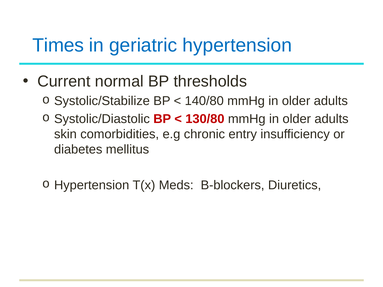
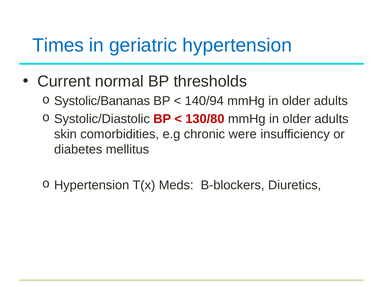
Systolic/Stabilize: Systolic/Stabilize -> Systolic/Bananas
140/80: 140/80 -> 140/94
entry: entry -> were
